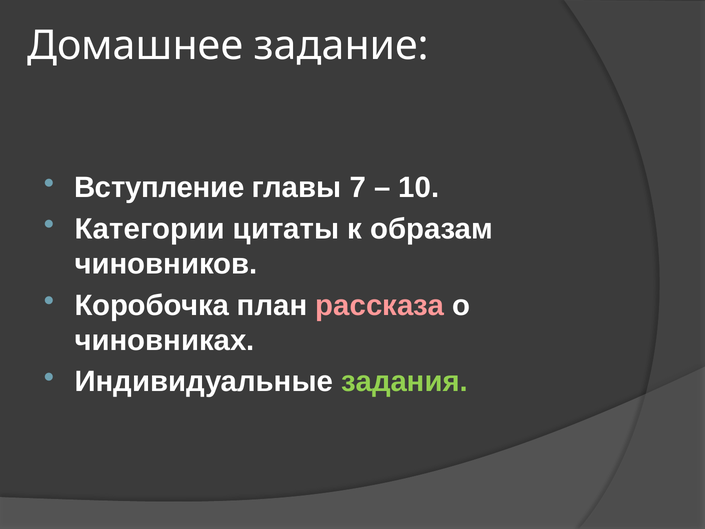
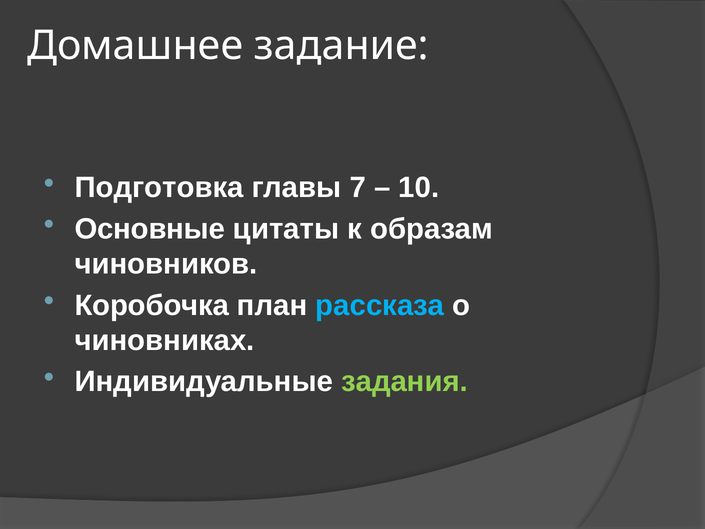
Вступление: Вступление -> Подготовка
Категории: Категории -> Основные
рассказа colour: pink -> light blue
